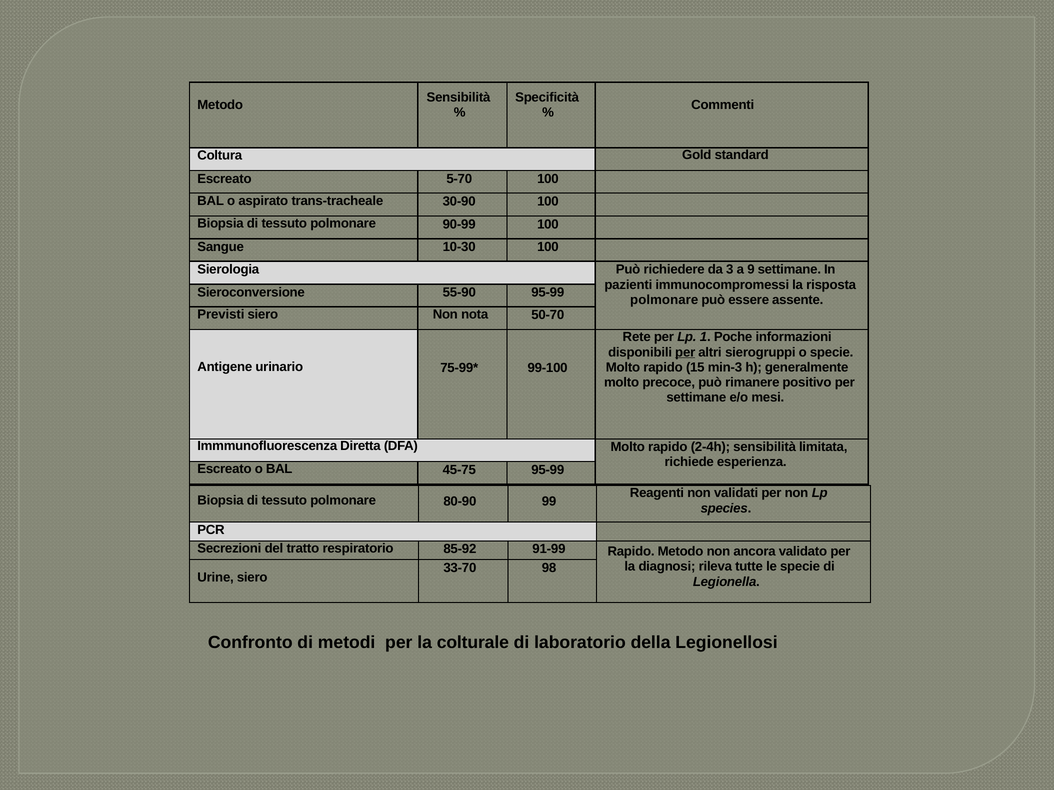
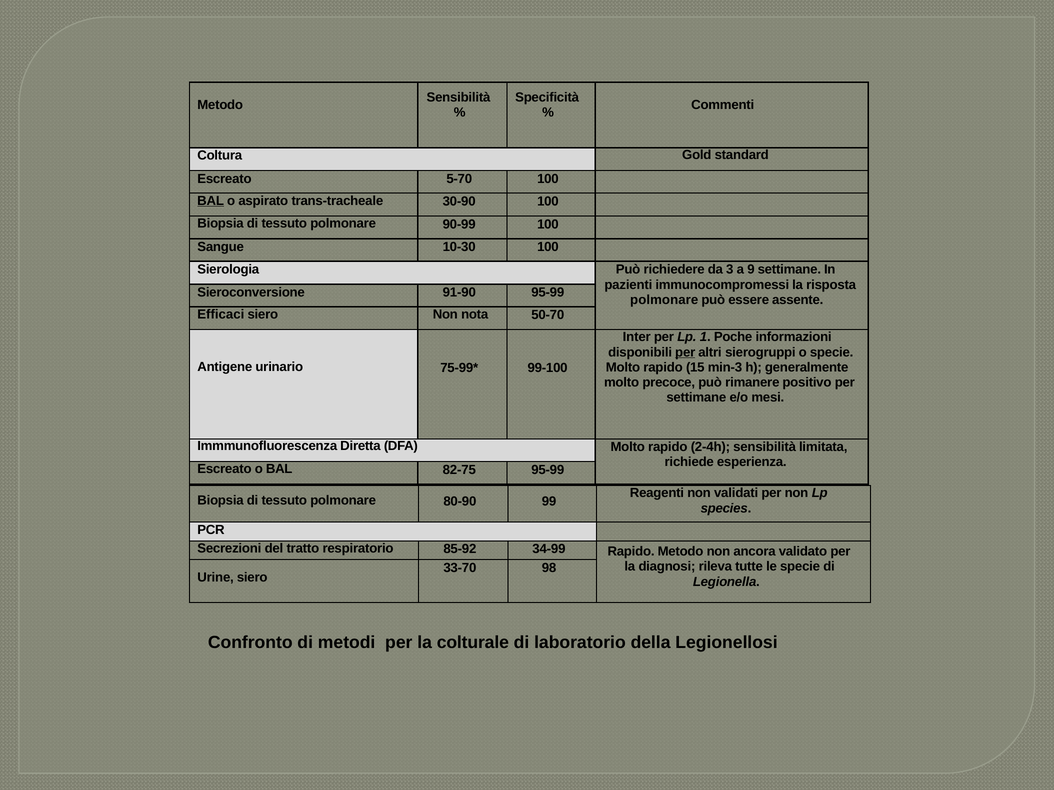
BAL at (211, 201) underline: none -> present
55-90: 55-90 -> 91-90
Previsti: Previsti -> Efficaci
Rete: Rete -> Inter
45-75: 45-75 -> 82-75
91-99: 91-99 -> 34-99
